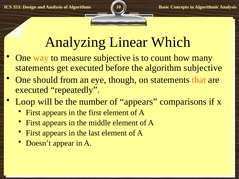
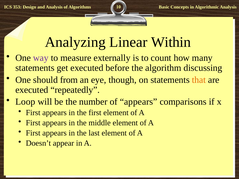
Which: Which -> Within
way colour: orange -> purple
measure subjective: subjective -> externally
algorithm subjective: subjective -> discussing
